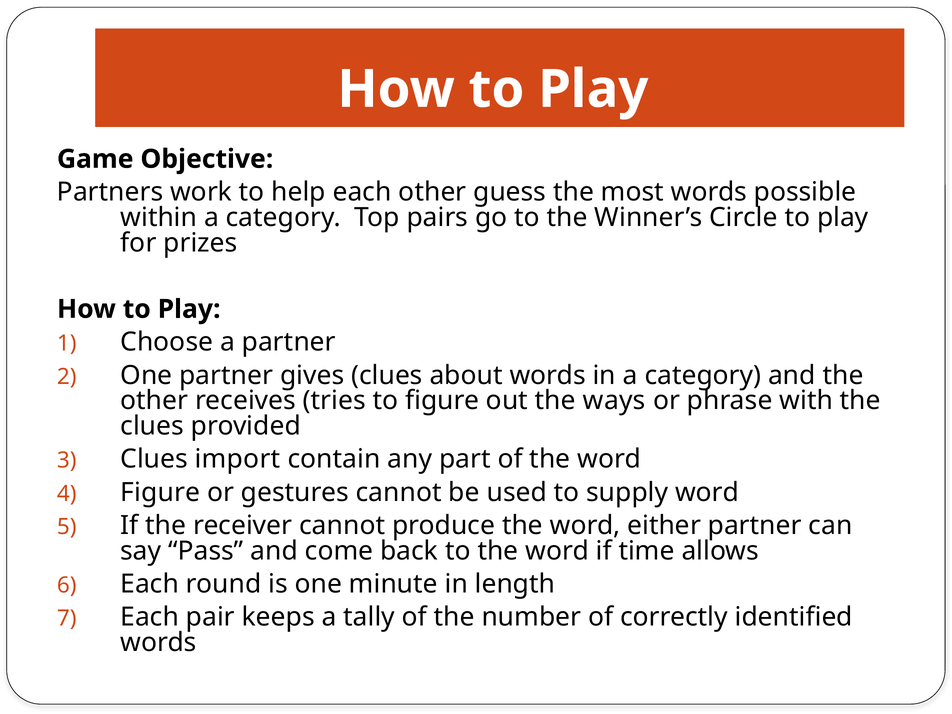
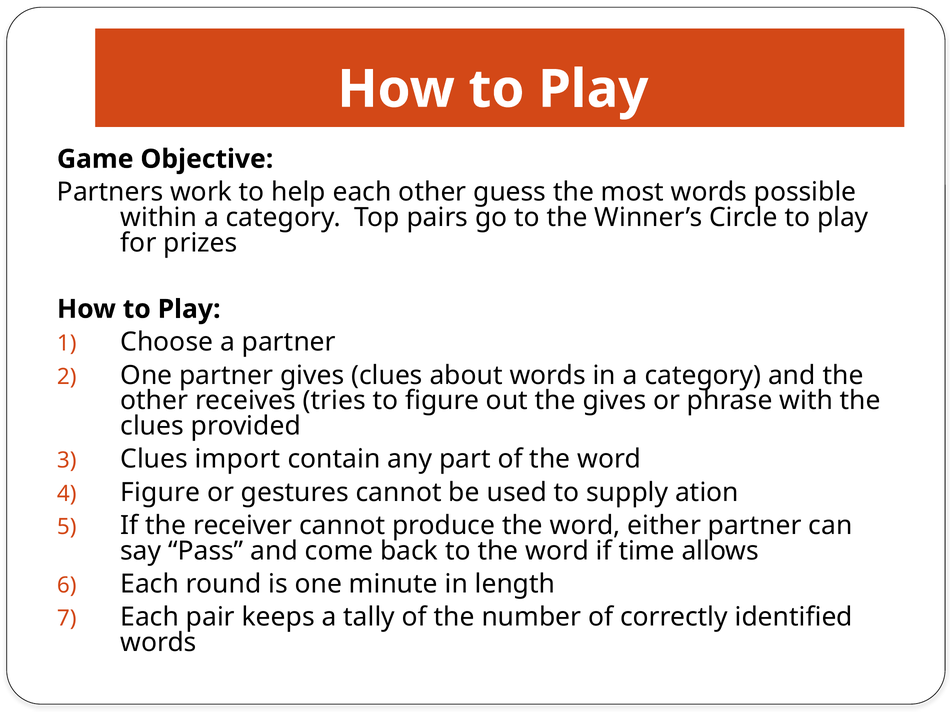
the ways: ways -> gives
supply word: word -> ation
